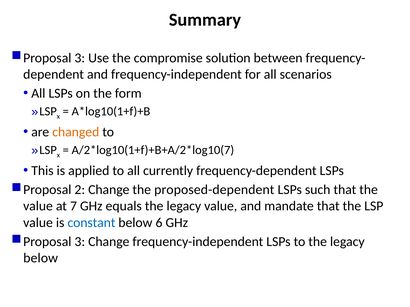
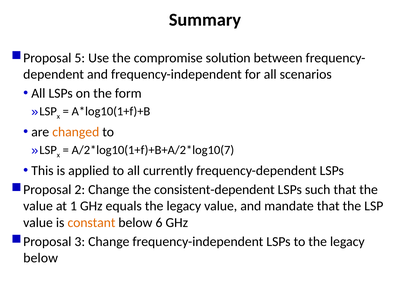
3 at (80, 58): 3 -> 5
proposed-dependent: proposed-dependent -> consistent-dependent
7: 7 -> 1
constant colour: blue -> orange
